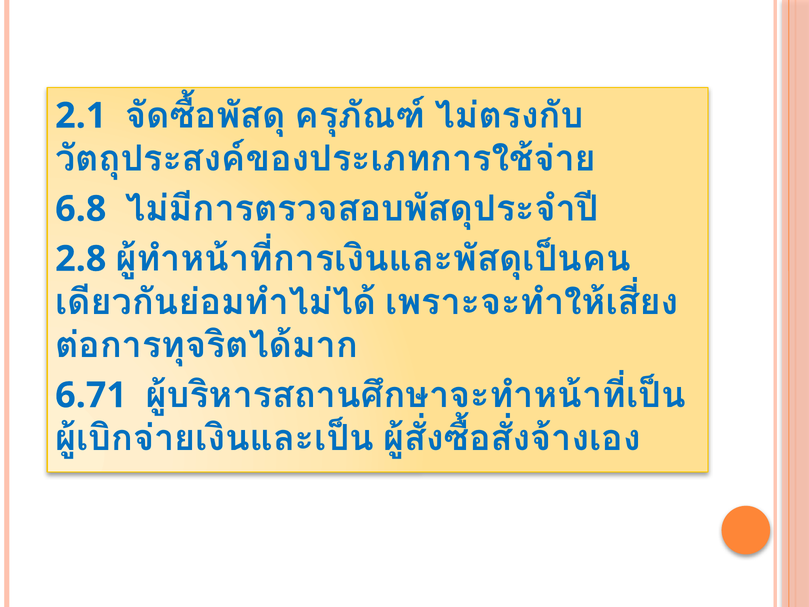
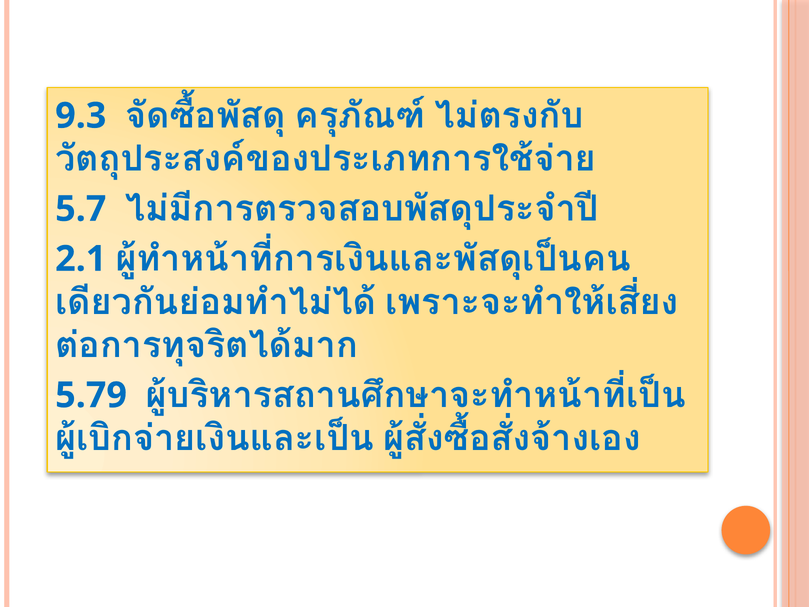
2.1: 2.1 -> 9.3
6.8: 6.8 -> 5.7
2.8: 2.8 -> 2.1
6.71: 6.71 -> 5.79
